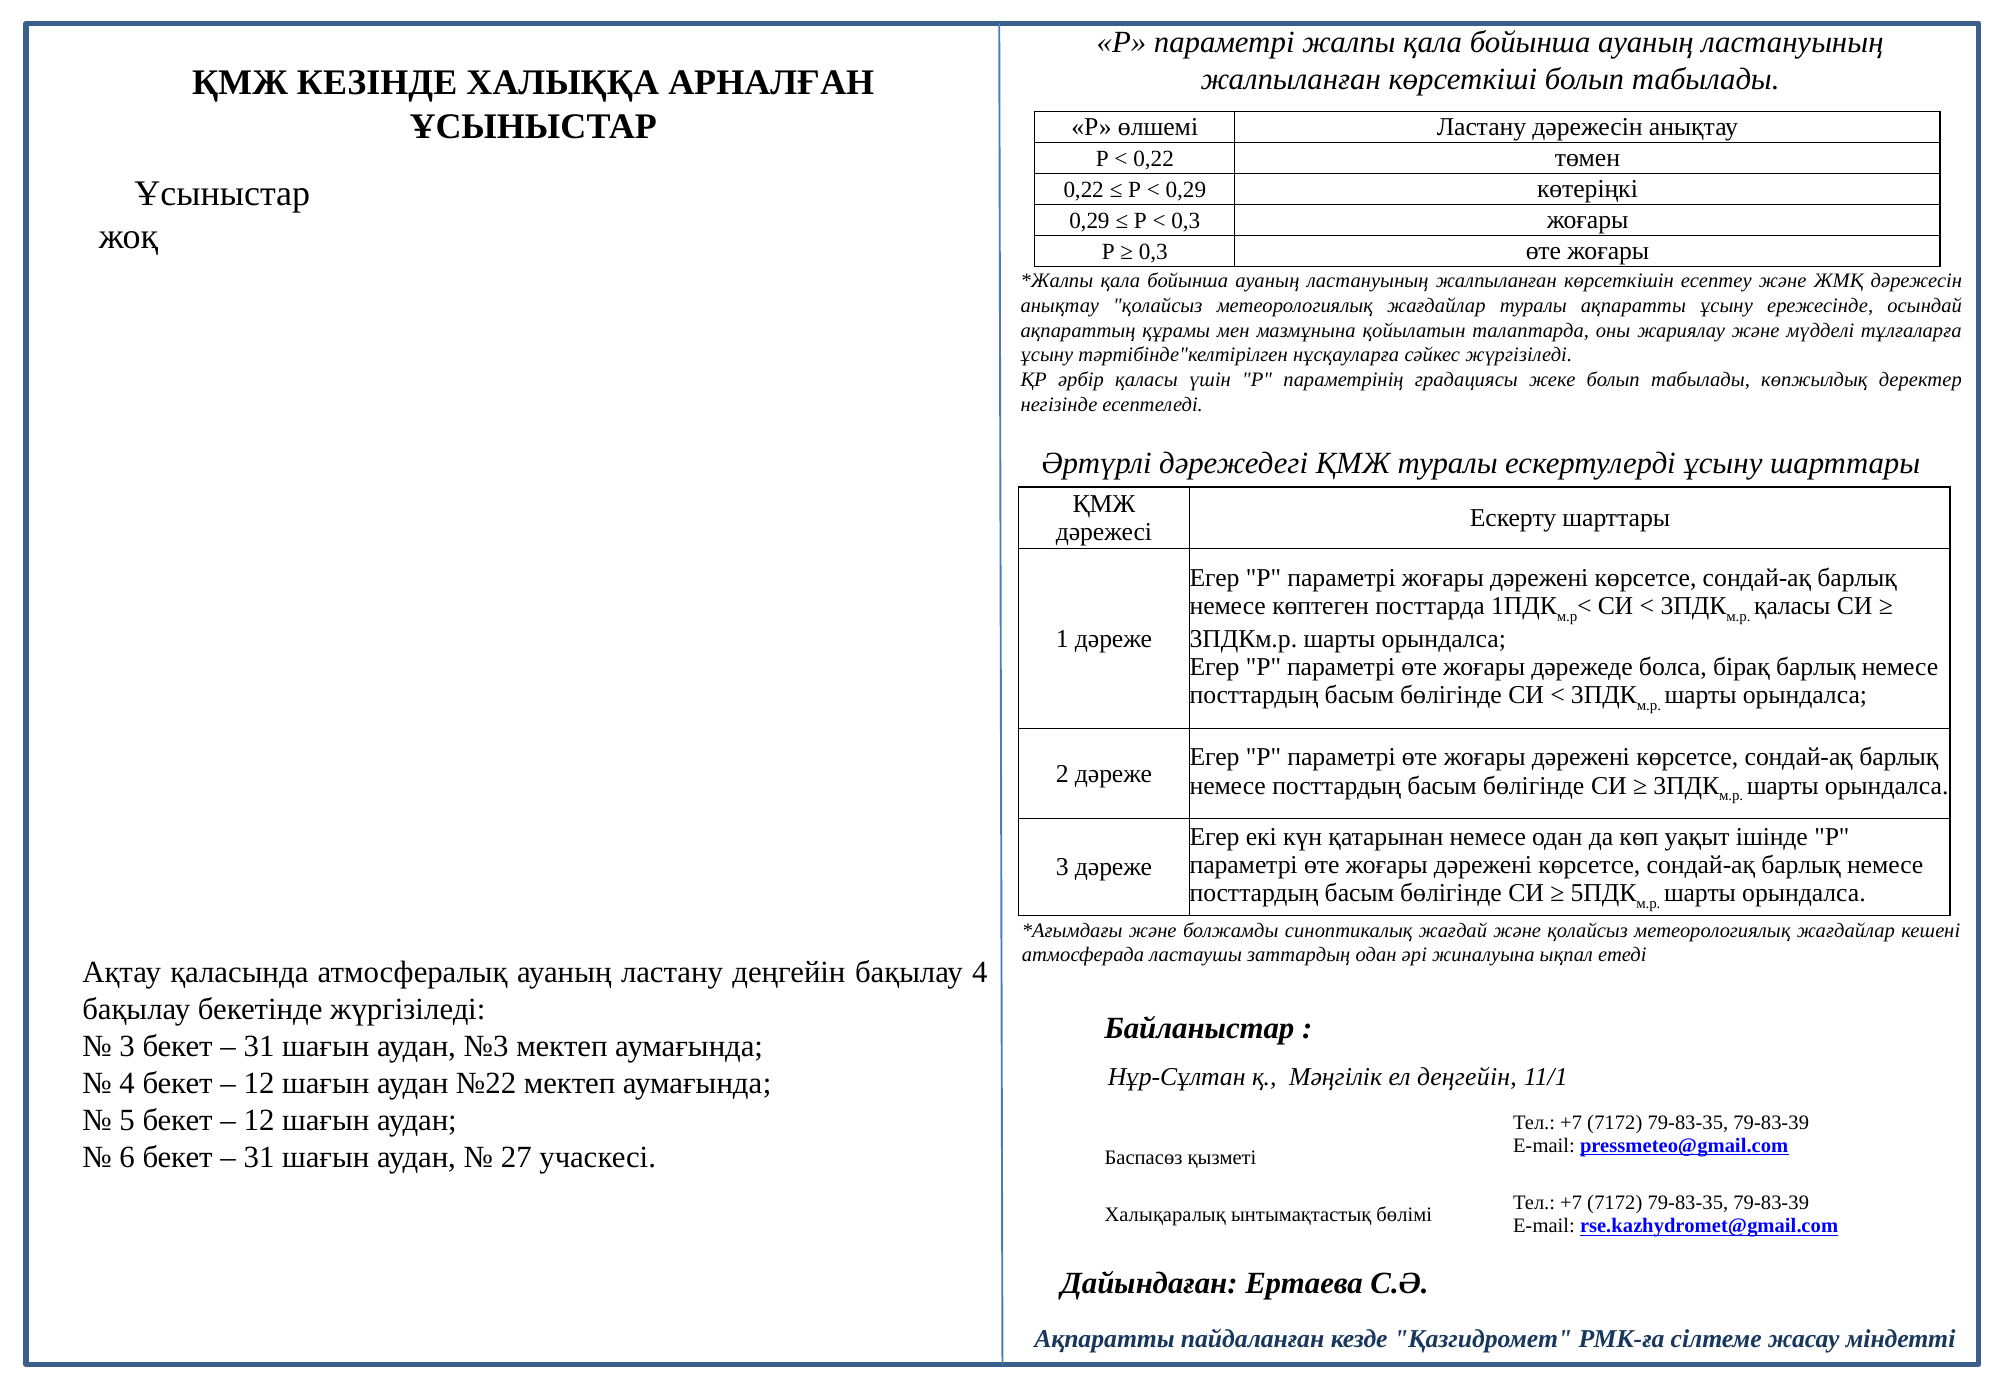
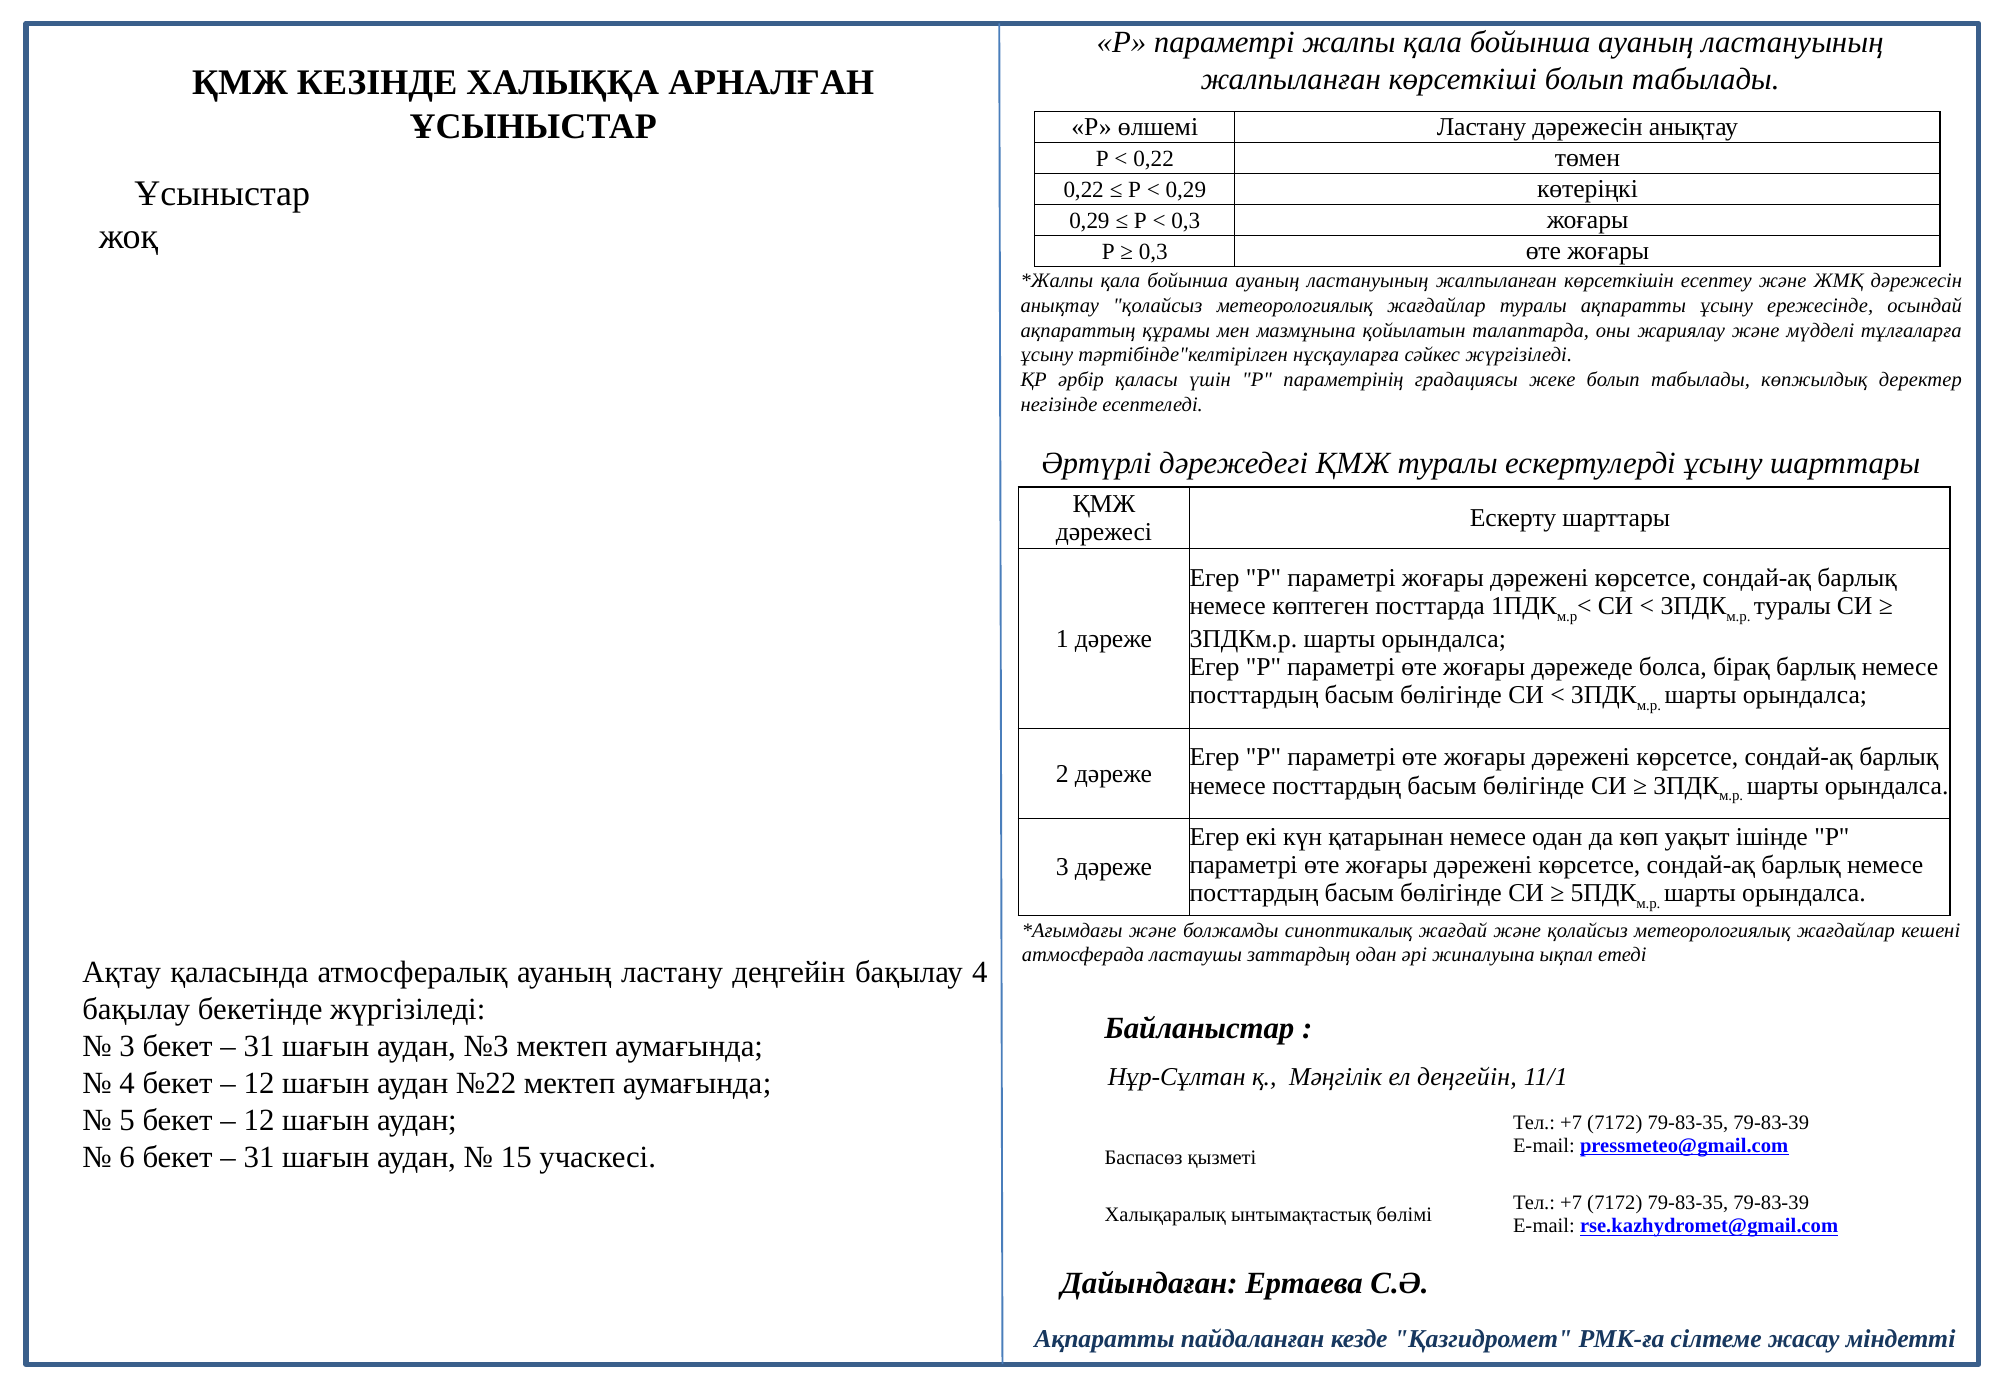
қаласы at (1792, 606): қаласы -> туралы
27: 27 -> 15
